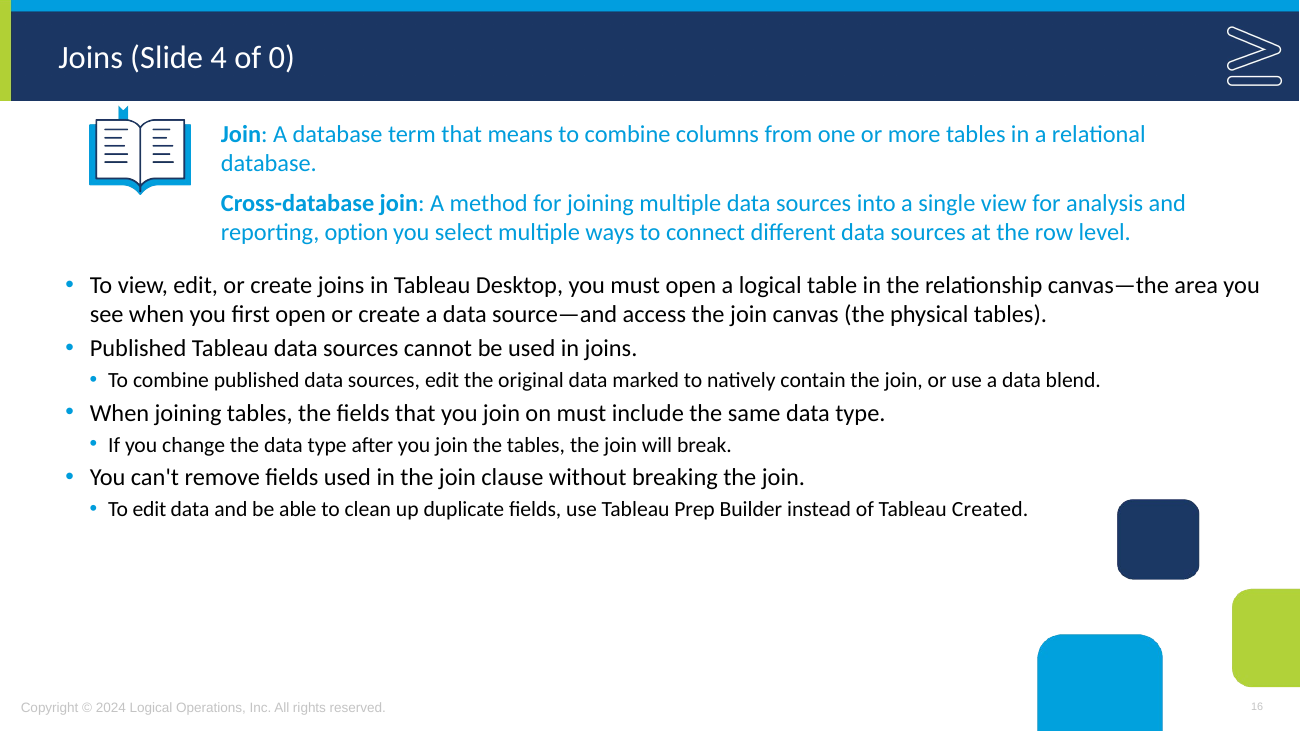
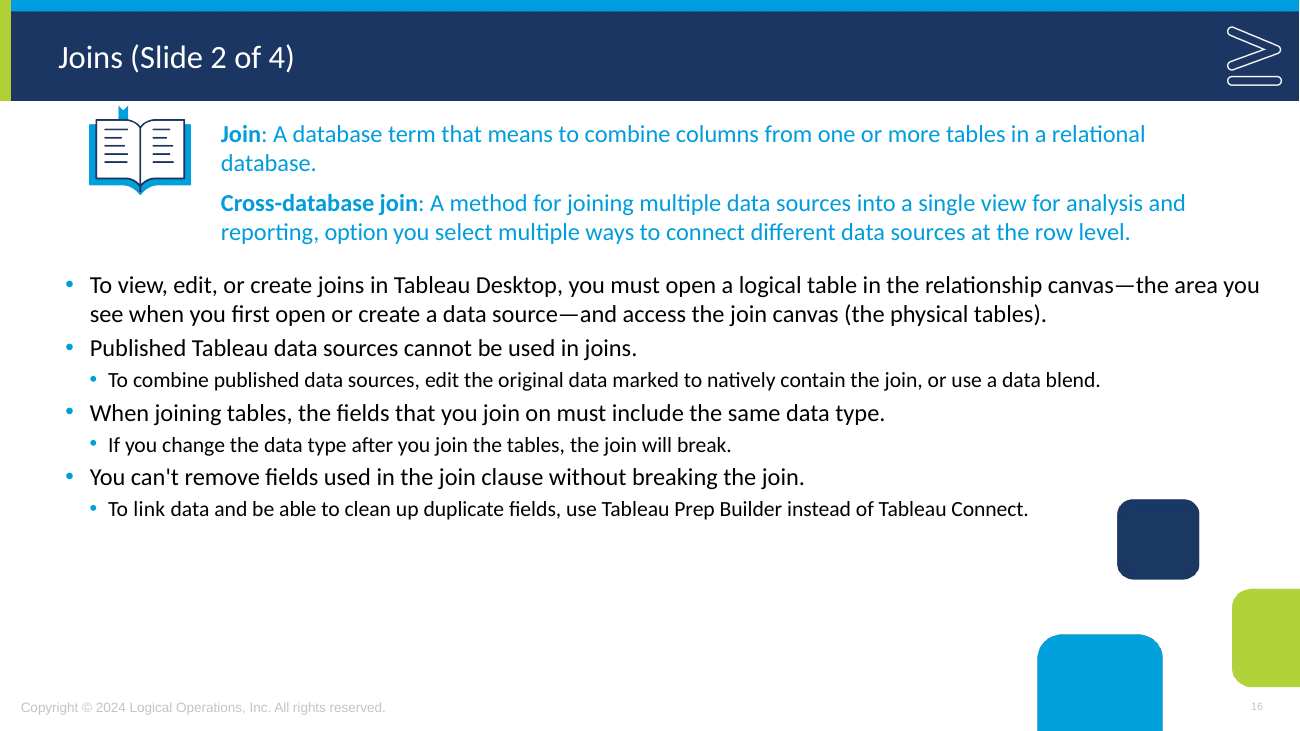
4: 4 -> 2
0: 0 -> 4
To edit: edit -> link
Tableau Created: Created -> Connect
